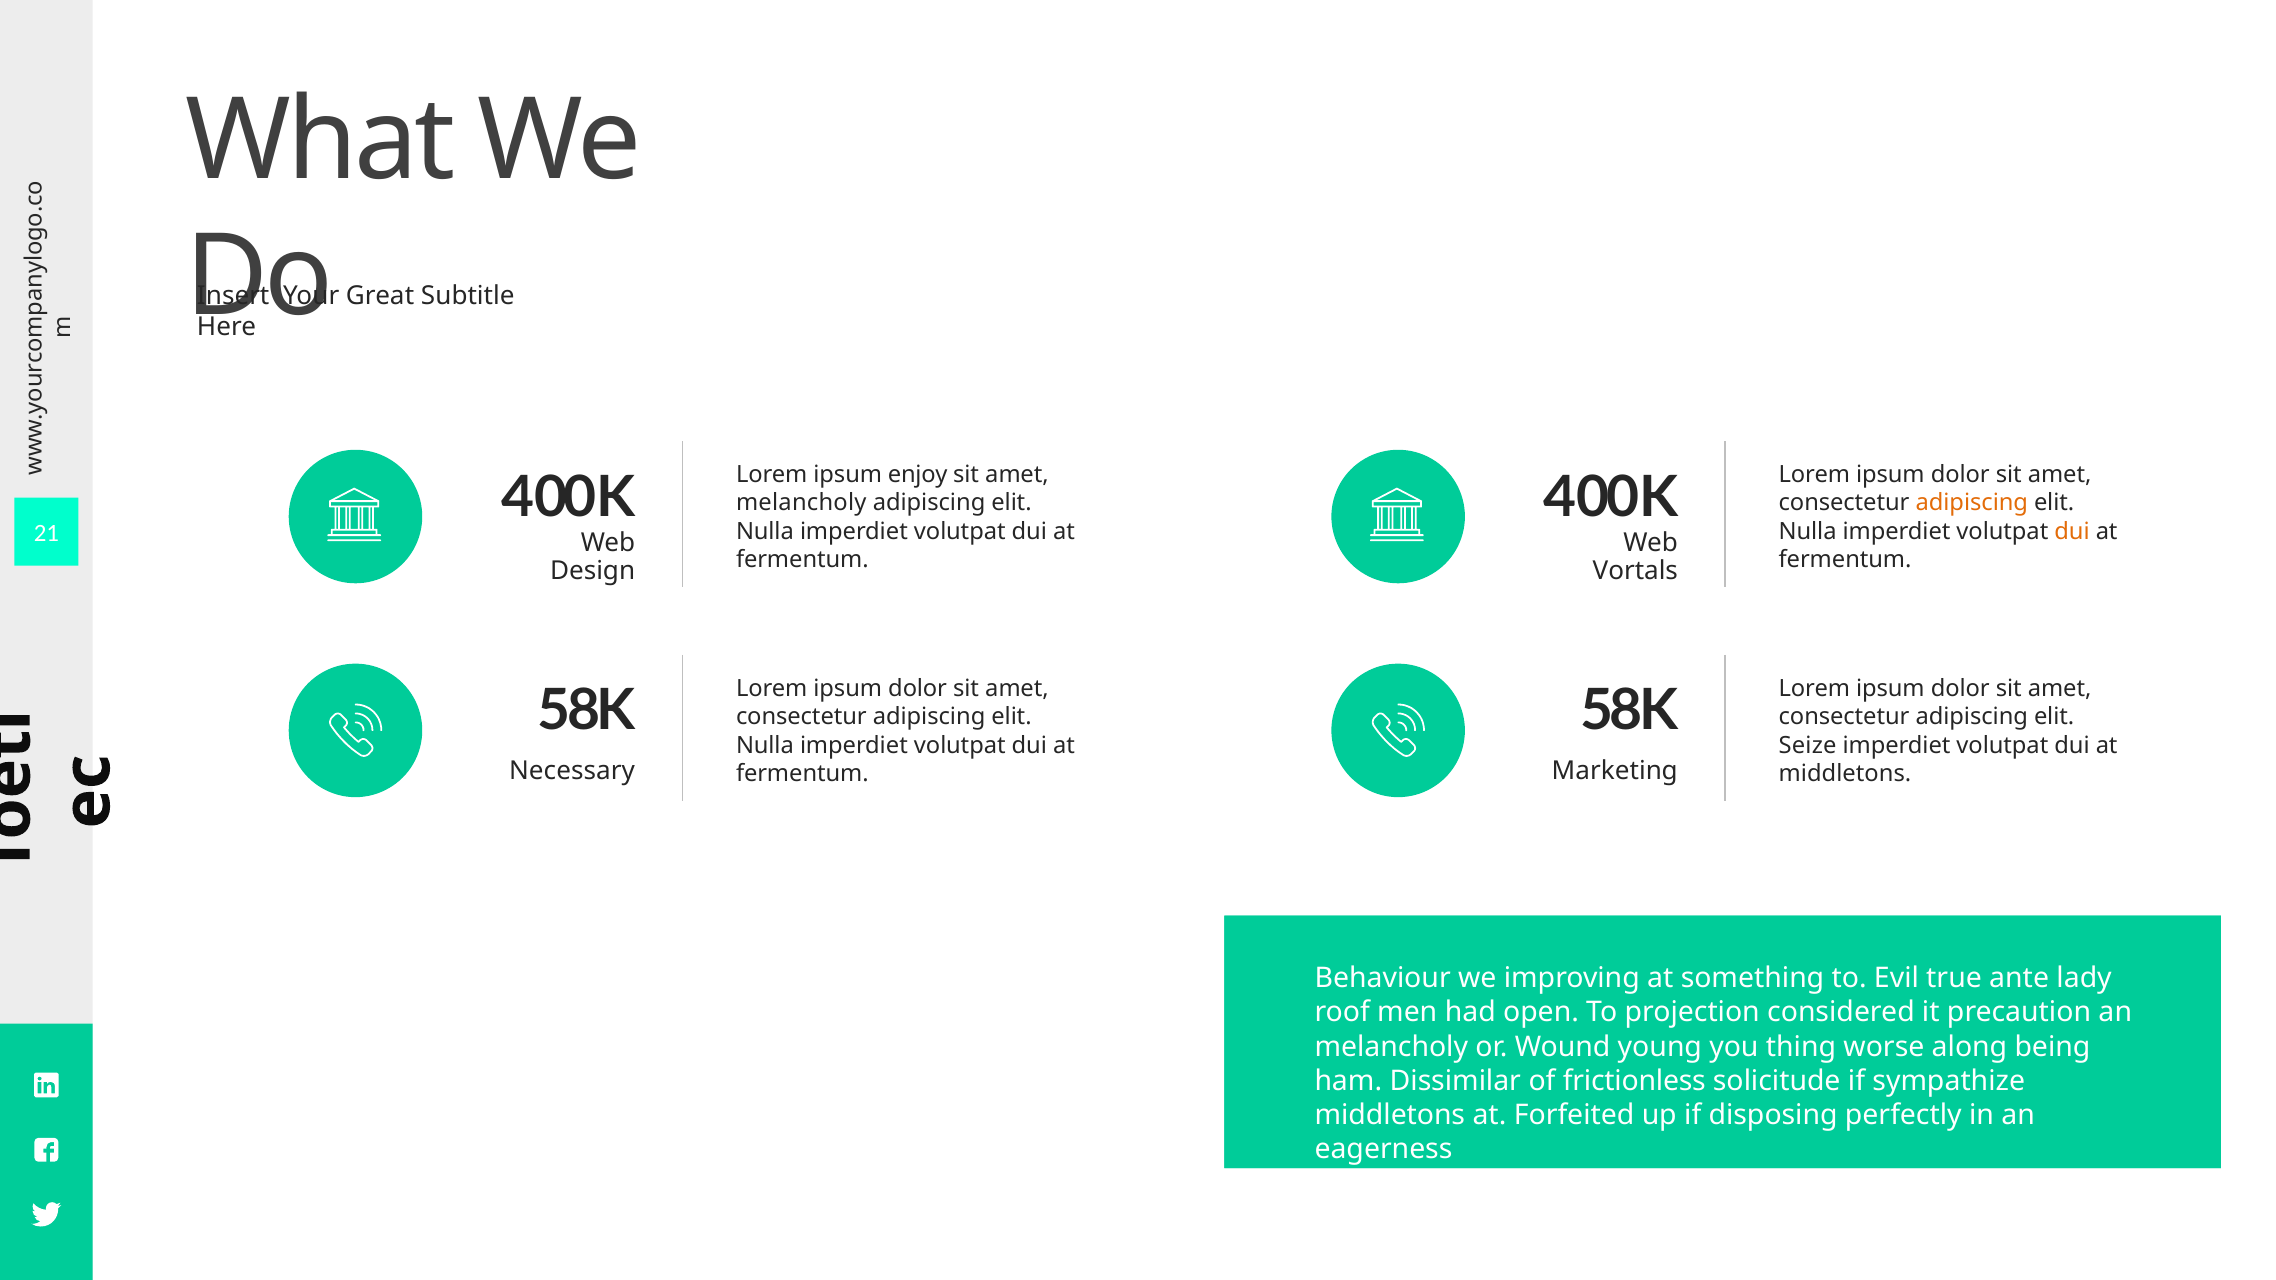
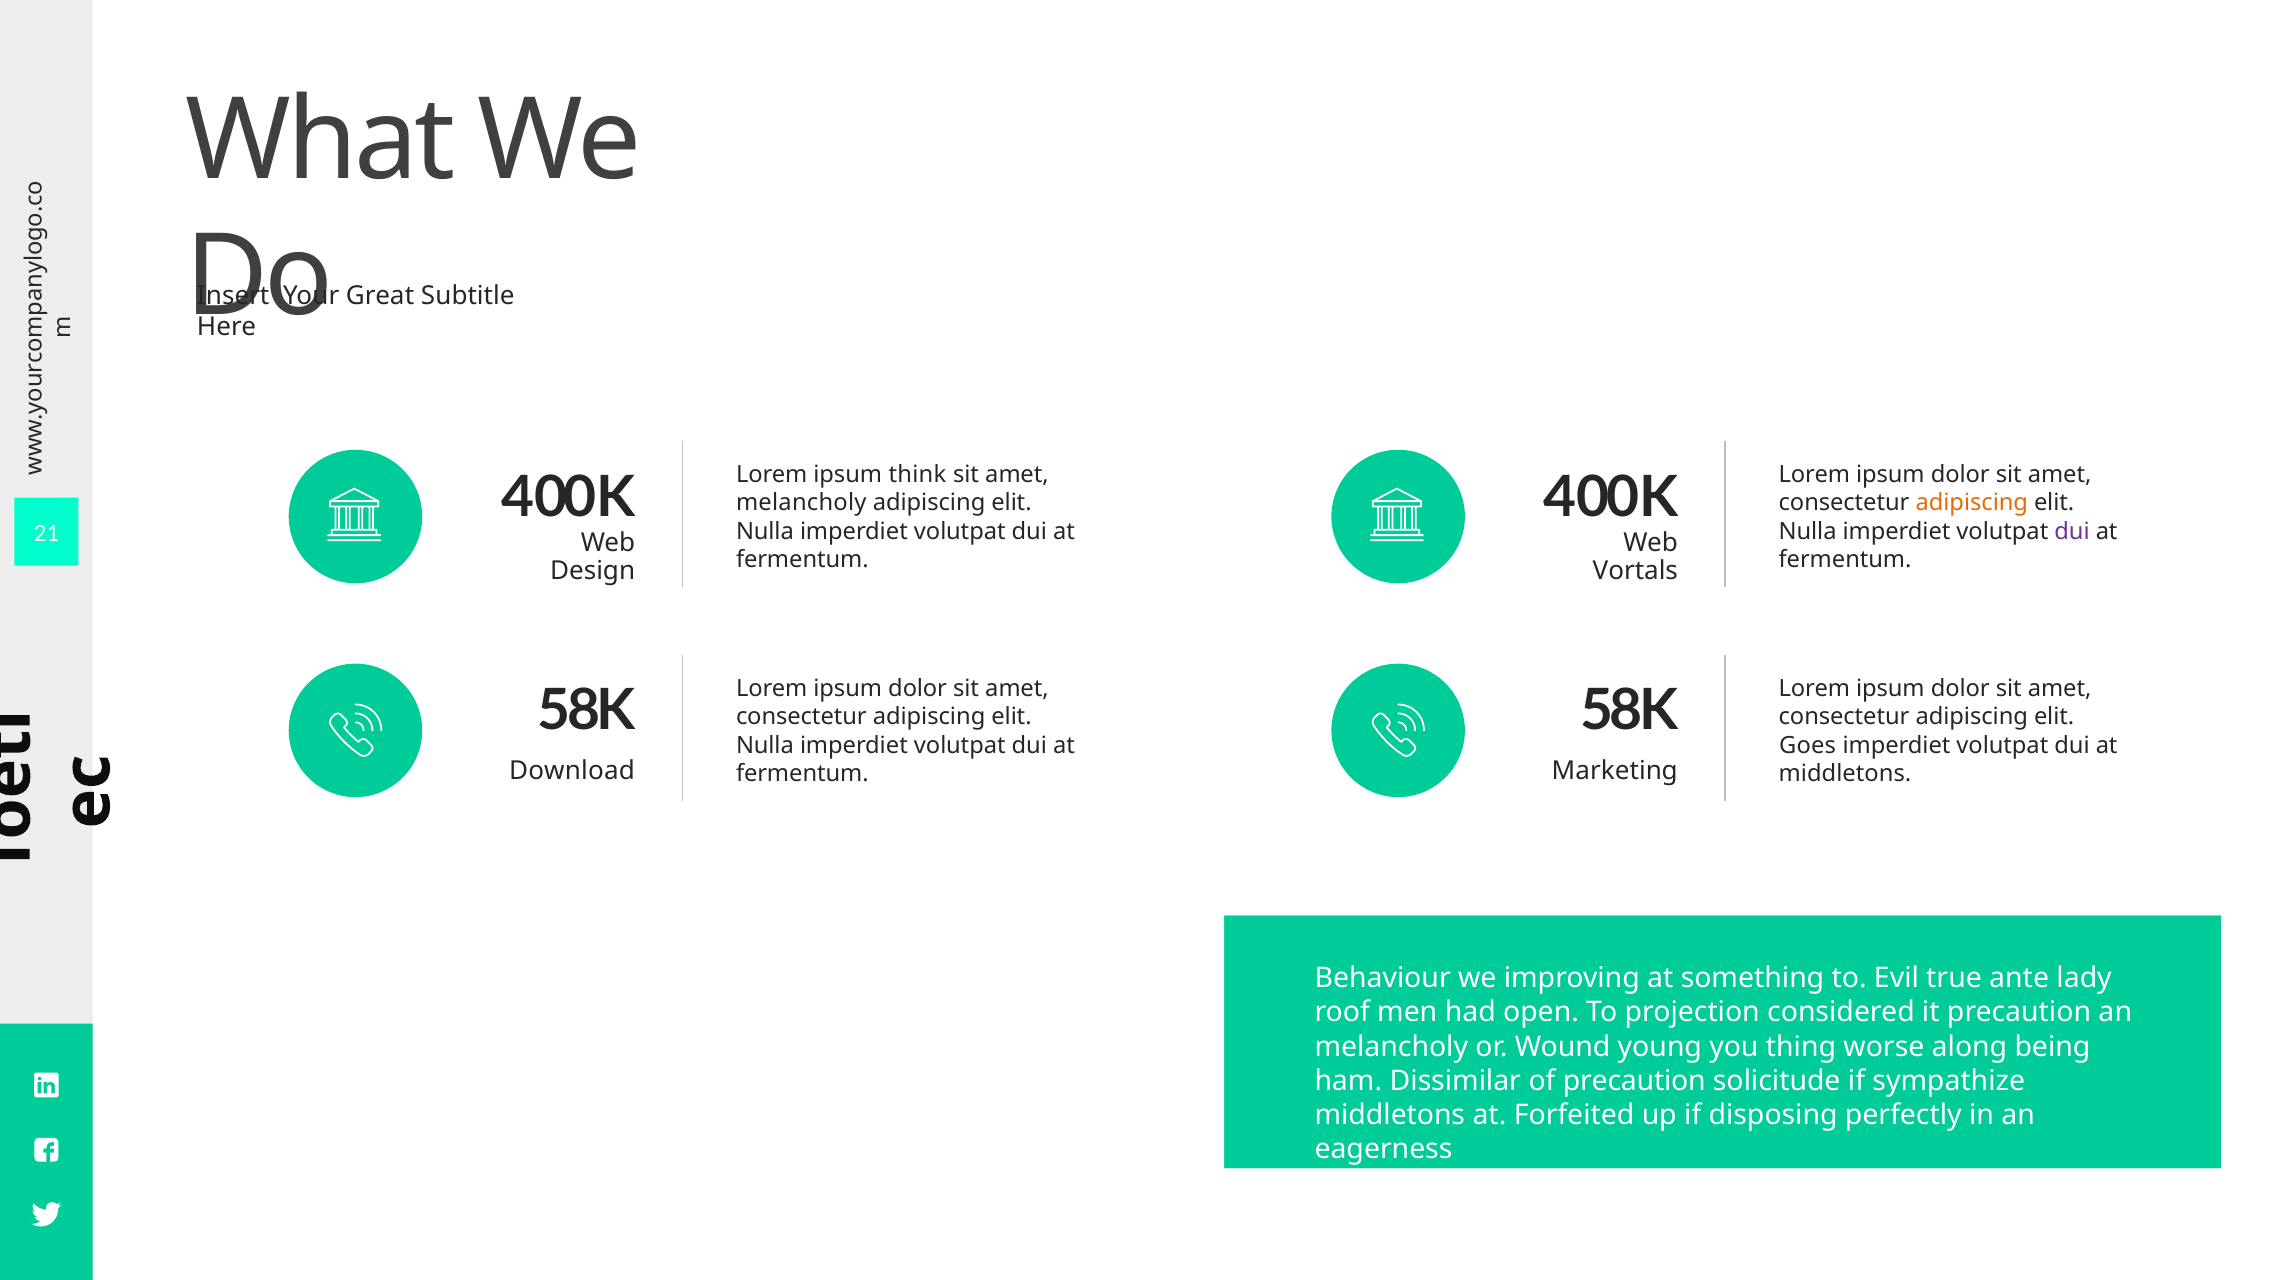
enjoy: enjoy -> think
dui at (2072, 532) colour: orange -> purple
Seize: Seize -> Goes
Necessary: Necessary -> Download
of frictionless: frictionless -> precaution
